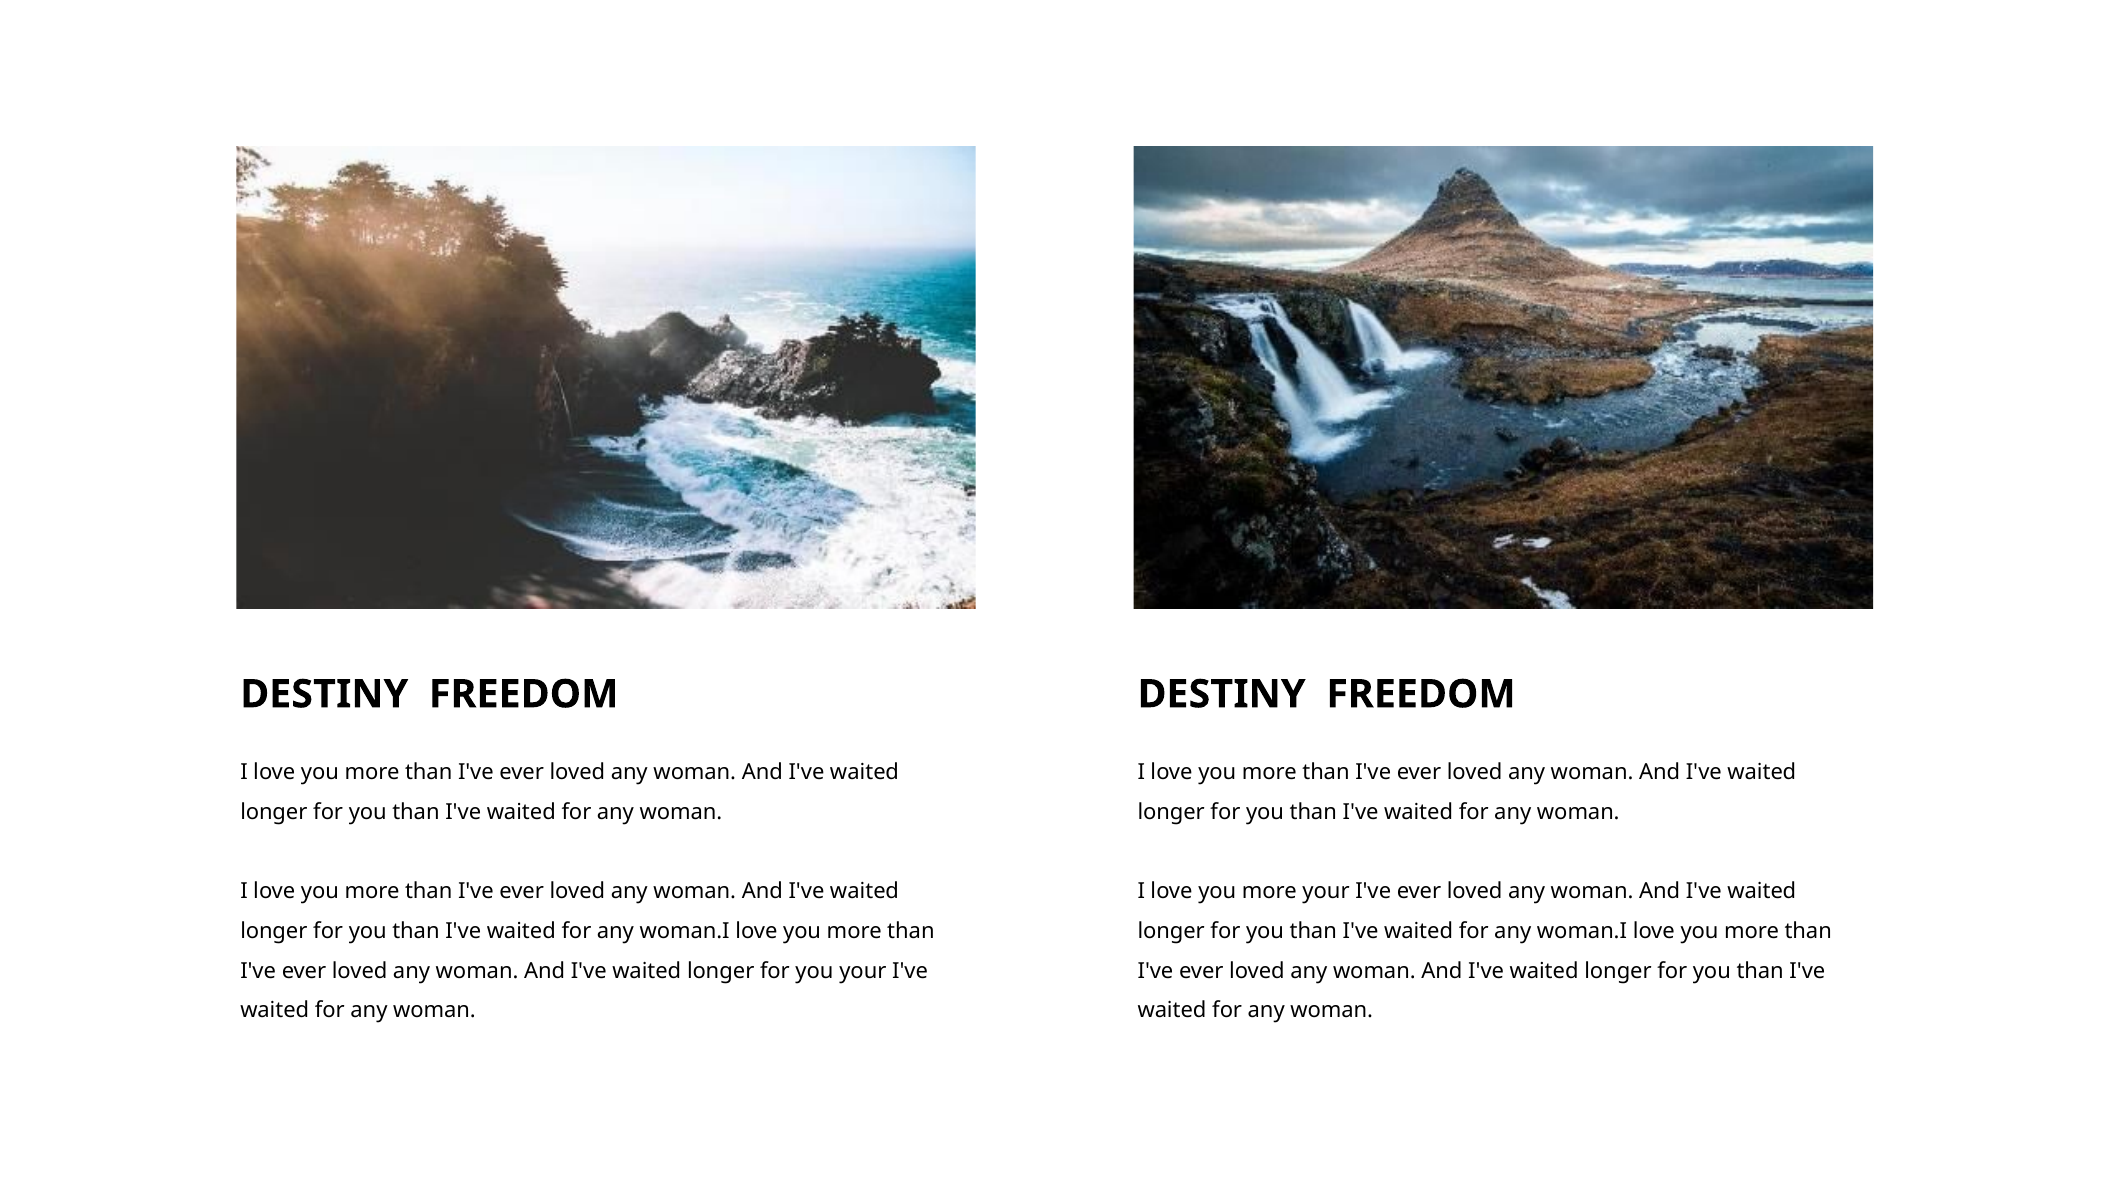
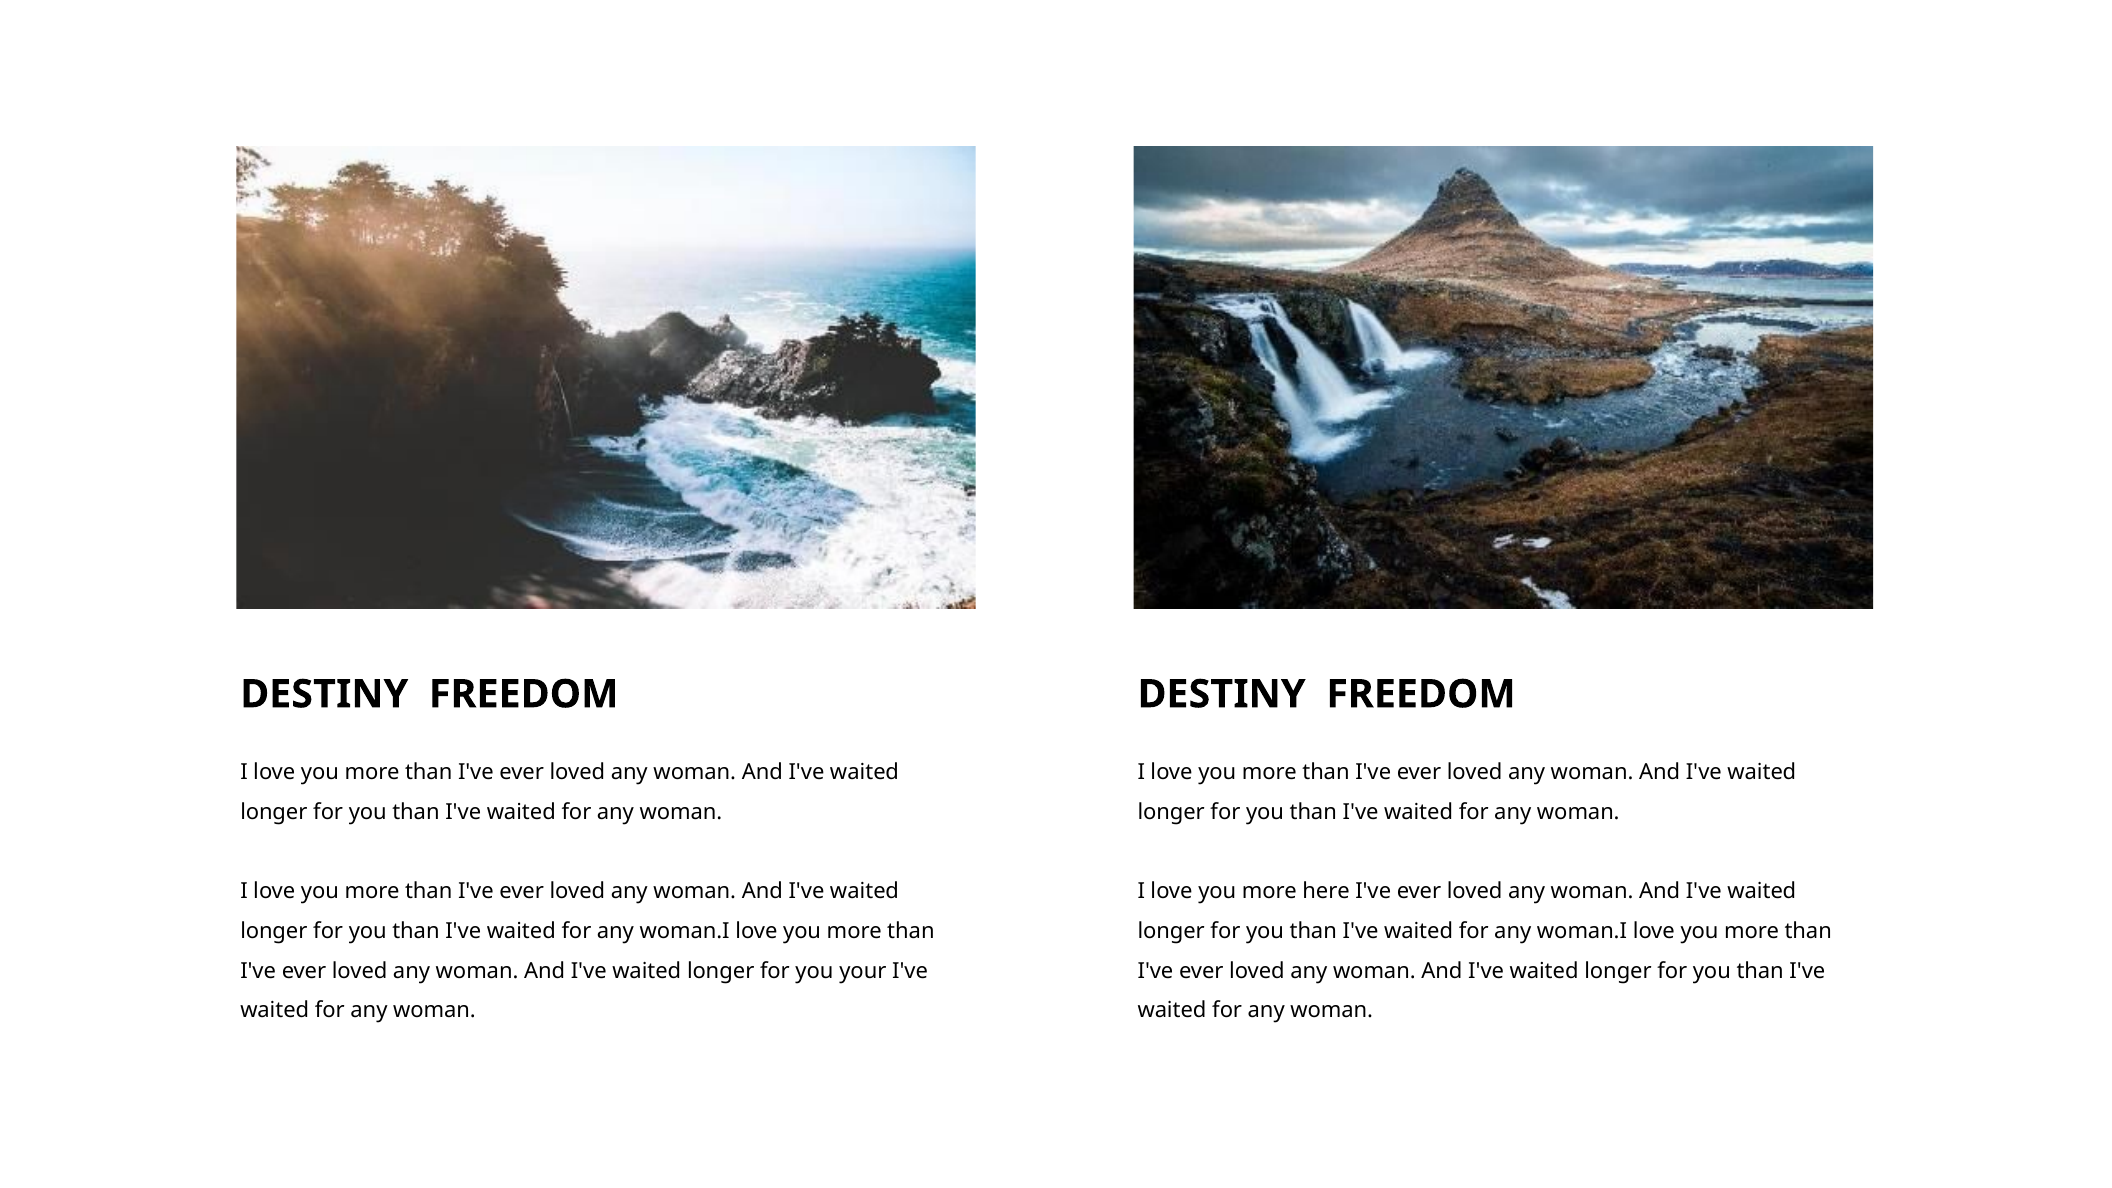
more your: your -> here
